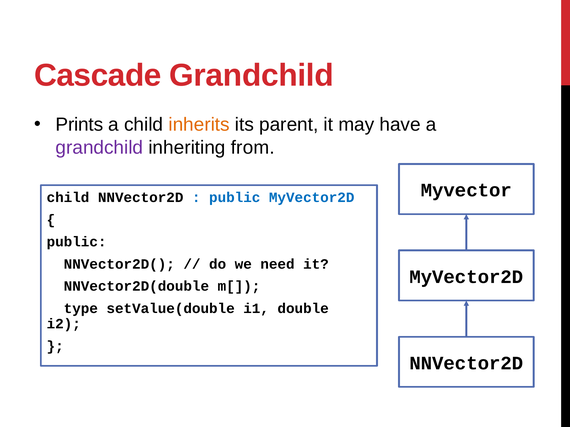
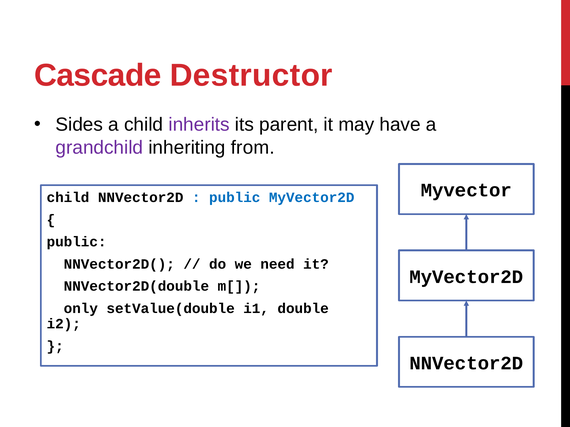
Cascade Grandchild: Grandchild -> Destructor
Prints: Prints -> Sides
inherits colour: orange -> purple
type: type -> only
